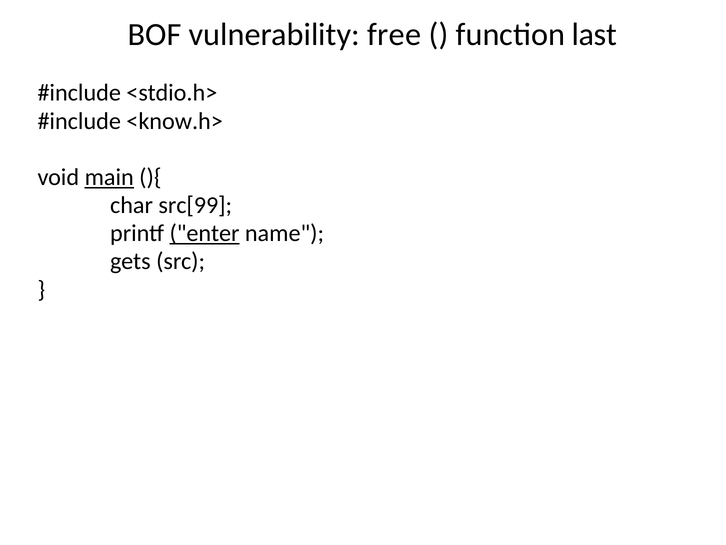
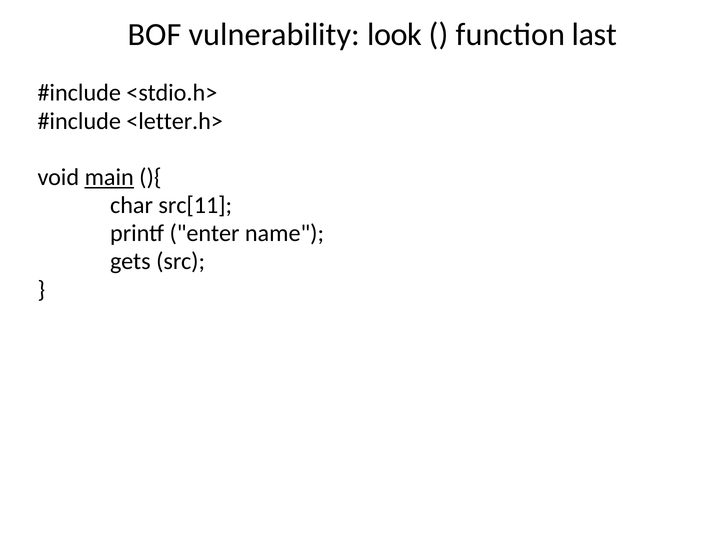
free: free -> look
<know.h>: <know.h> -> <letter.h>
src[99: src[99 -> src[11
enter underline: present -> none
